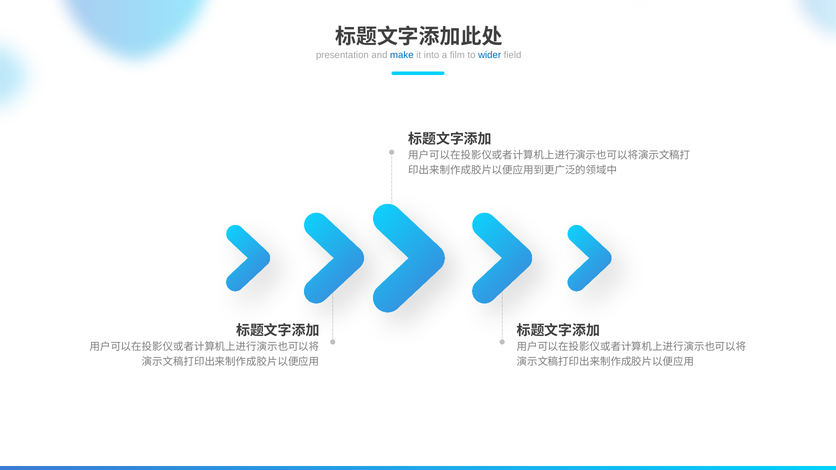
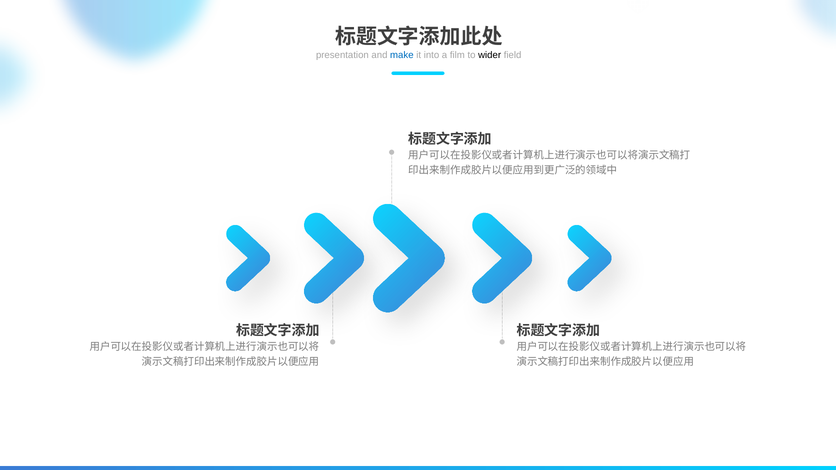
wider colour: blue -> black
